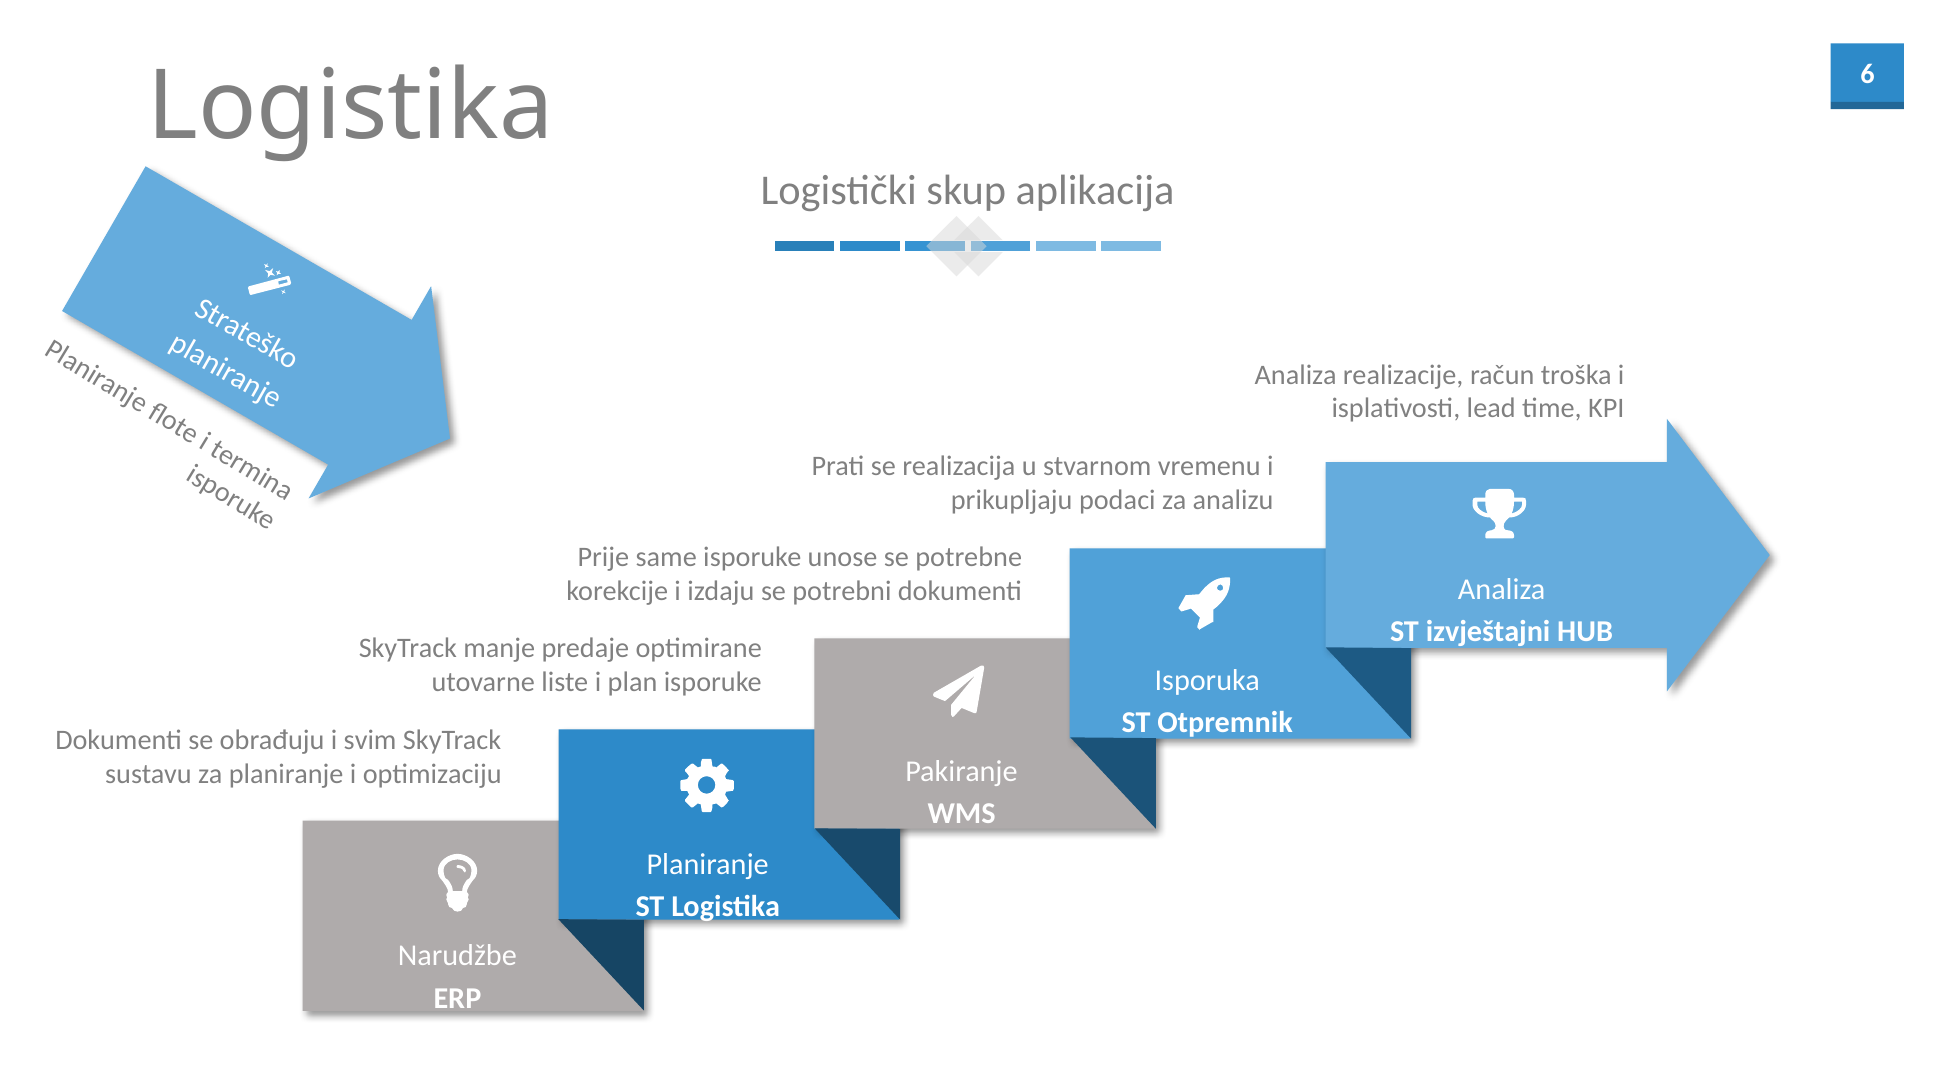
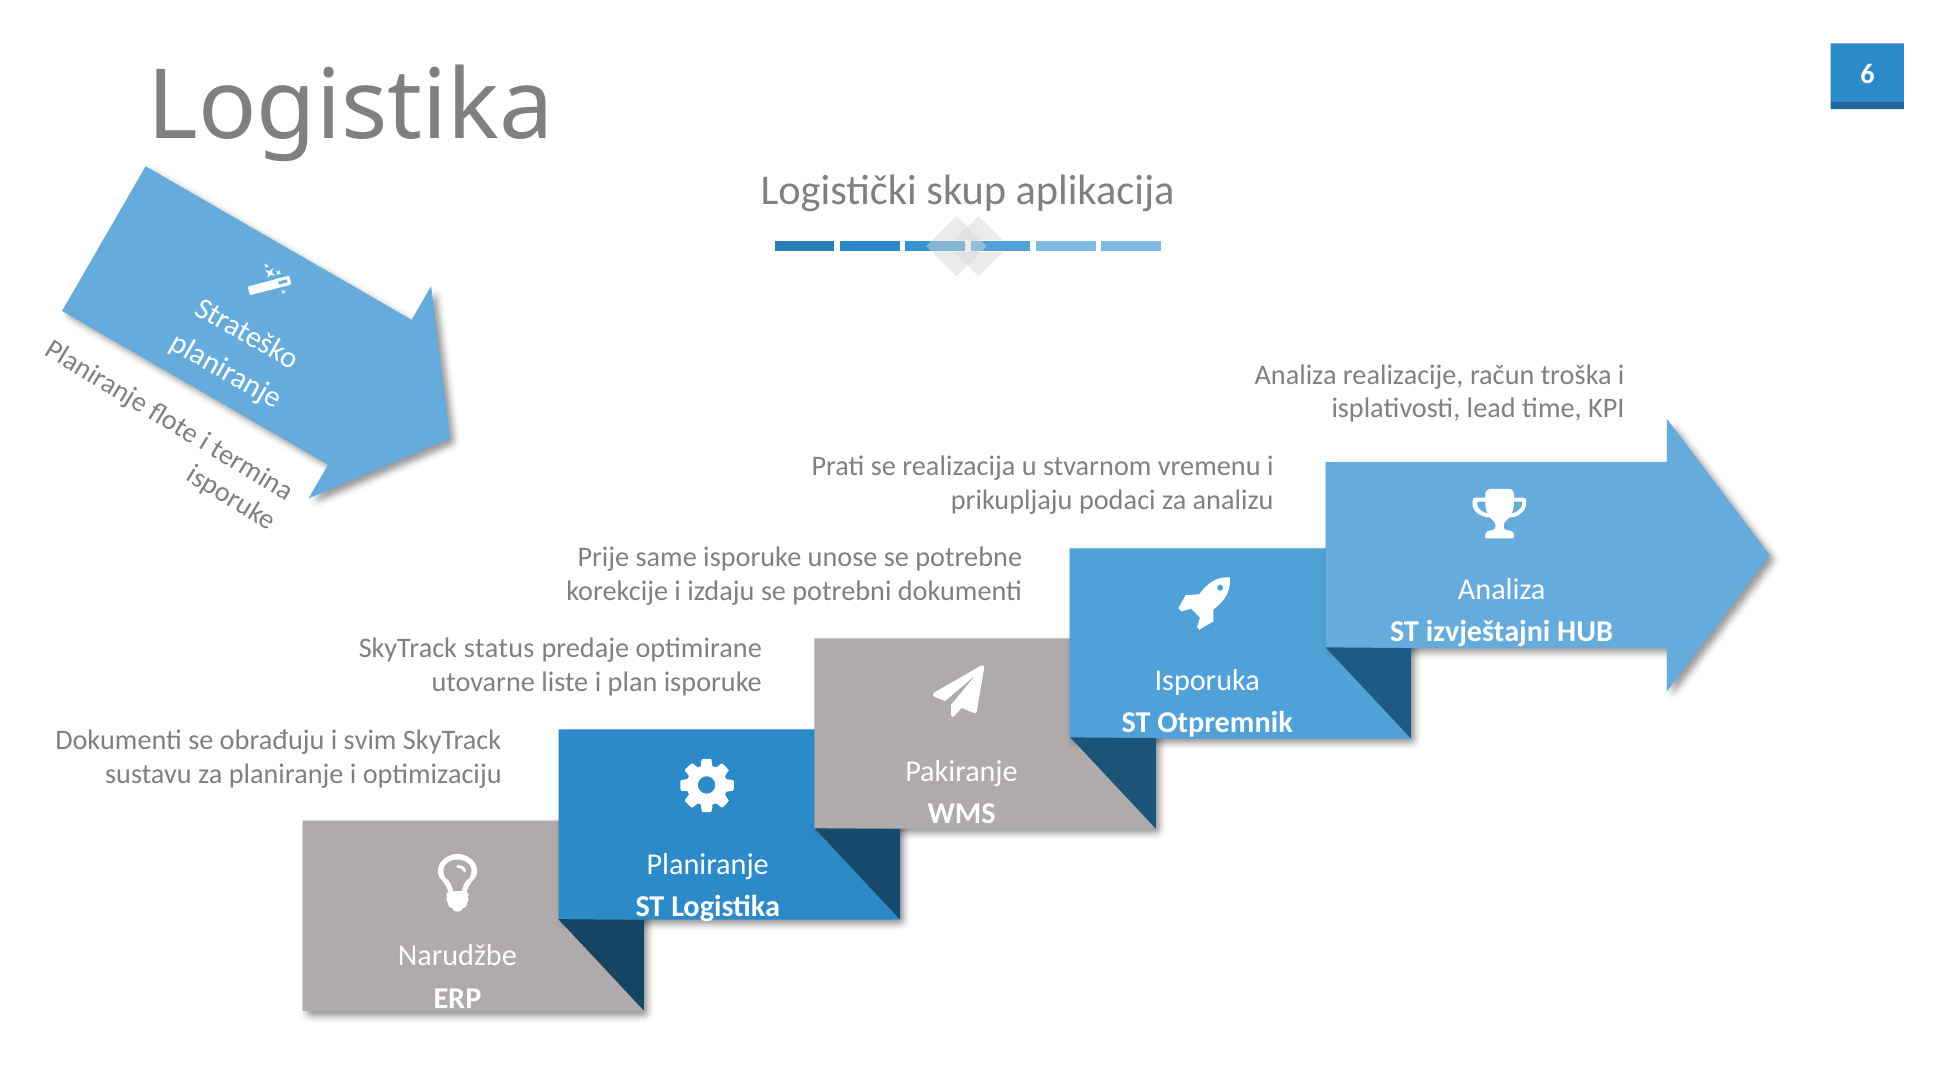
manje: manje -> status
